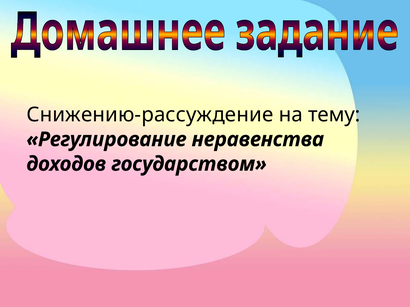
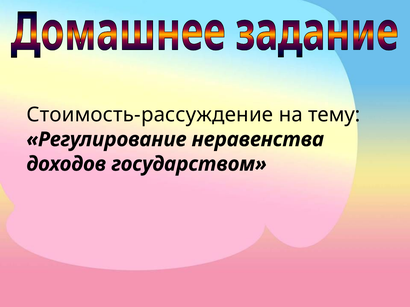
Снижению-рассуждение: Снижению-рассуждение -> Стоимость-рассуждение
